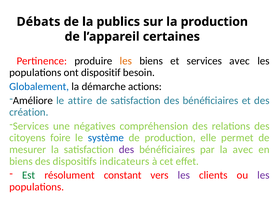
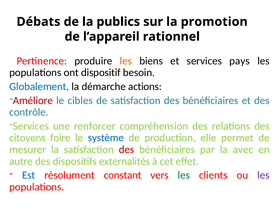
la production: production -> promotion
certaines: certaines -> rationnel
services avec: avec -> pays
Améliore colour: black -> red
attire: attire -> cibles
création: création -> contrôle
négatives: négatives -> renforcer
des at (127, 150) colour: purple -> red
biens at (21, 161): biens -> autre
indicateurs: indicateurs -> externalités
Est colour: green -> blue
les at (184, 175) colour: purple -> green
